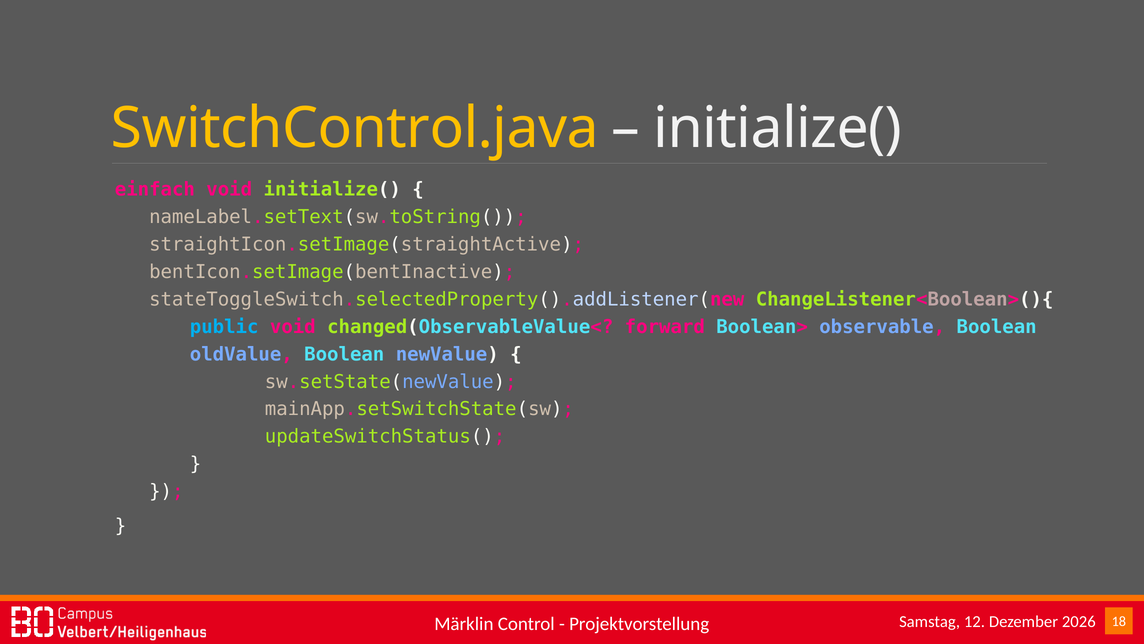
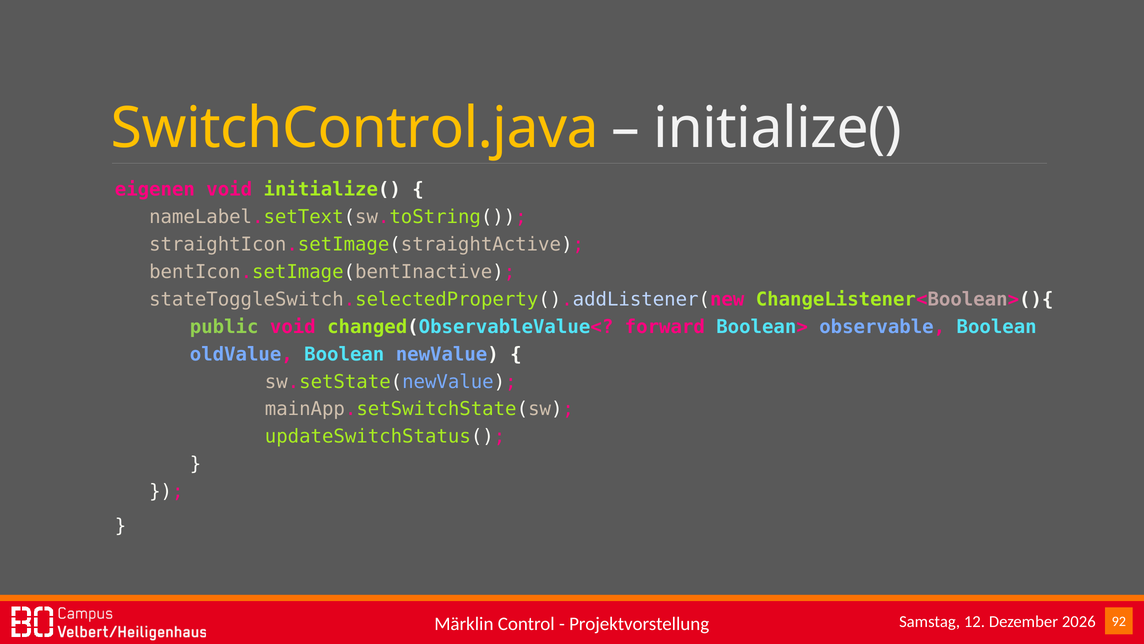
einfach: einfach -> eigenen
public colour: light blue -> light green
18: 18 -> 92
